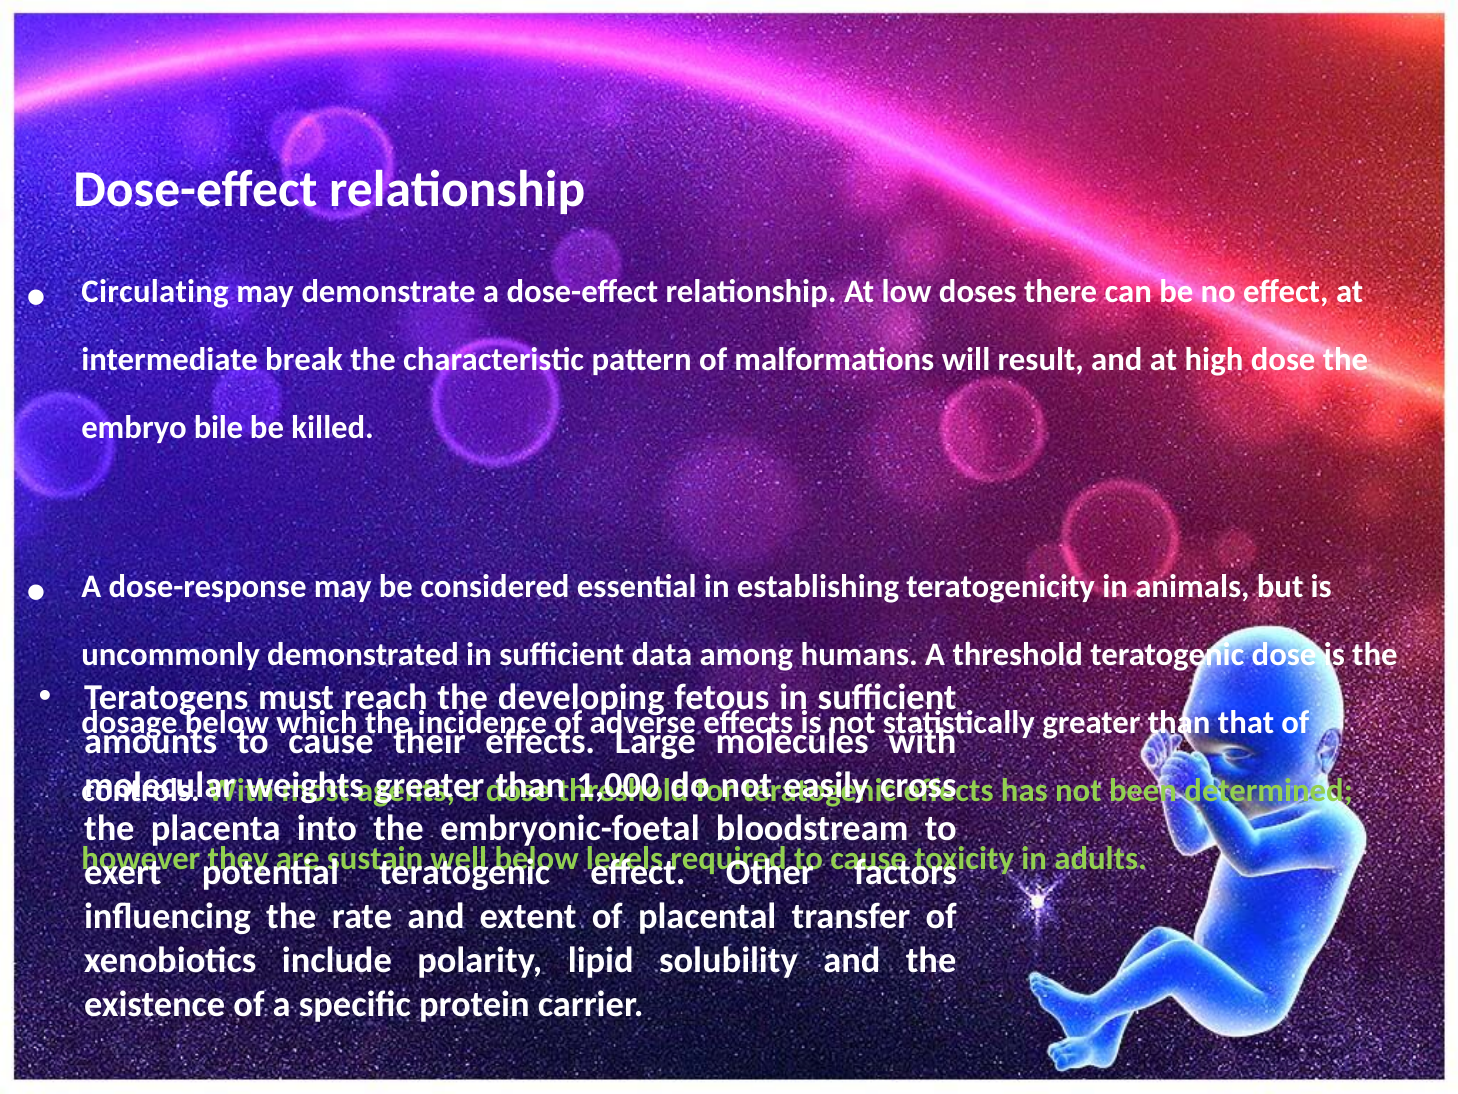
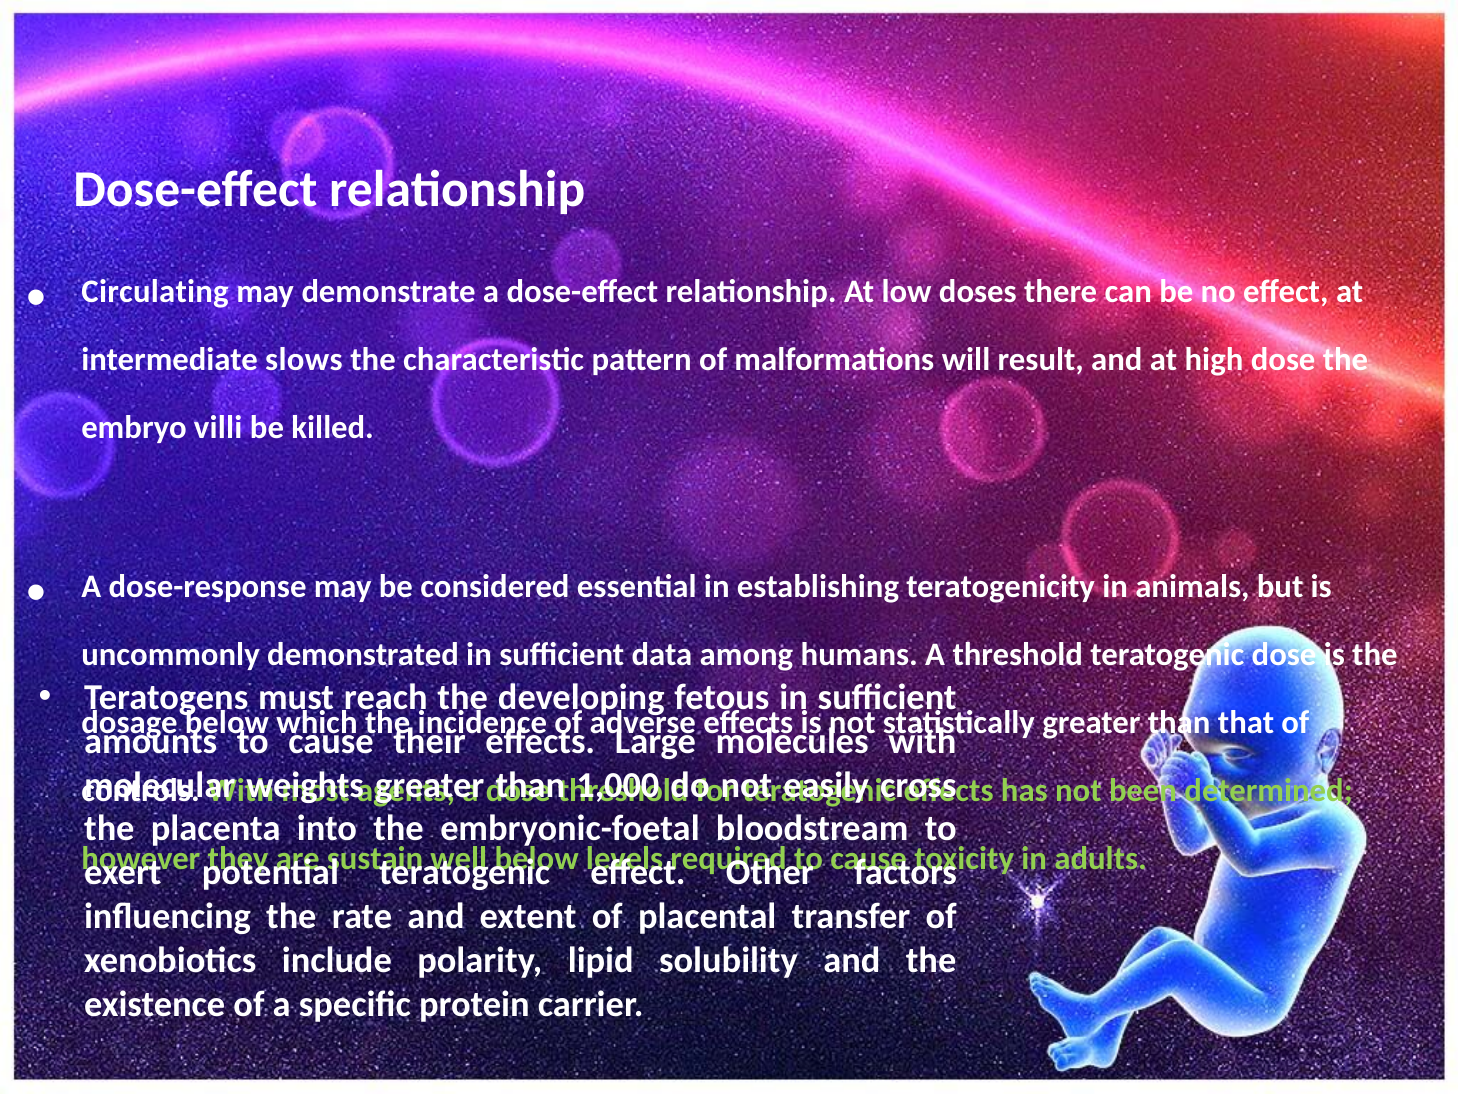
break: break -> slows
bile: bile -> villi
